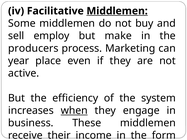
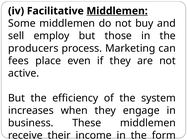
but make: make -> those
year at (19, 61): year -> fees
when underline: present -> none
